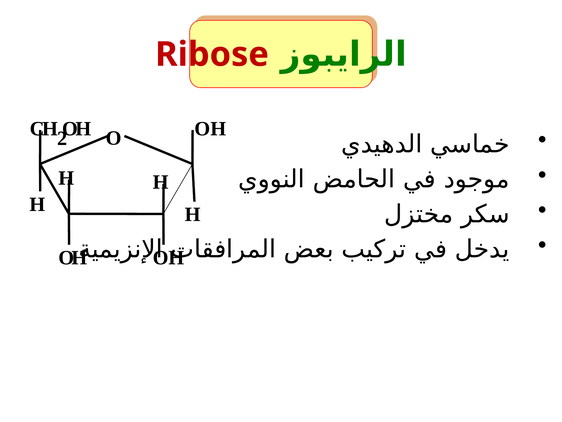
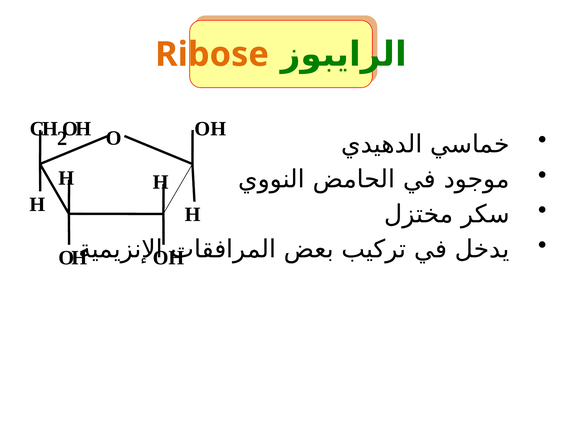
Ribose colour: red -> orange
